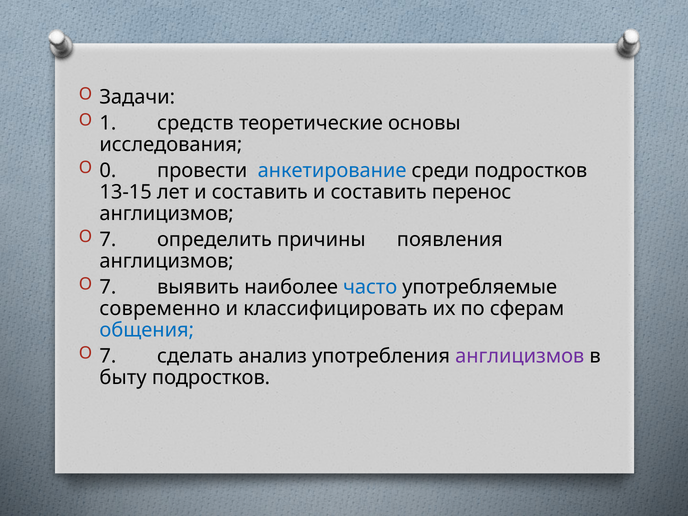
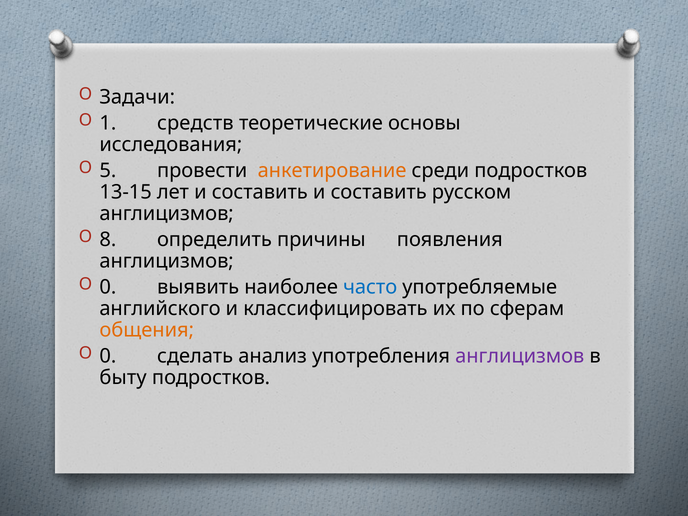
0: 0 -> 5
анкетирование colour: blue -> orange
перенос: перенос -> русском
7 at (108, 240): 7 -> 8
7 at (108, 287): 7 -> 0
современно: современно -> английского
общения colour: blue -> orange
7 at (108, 356): 7 -> 0
